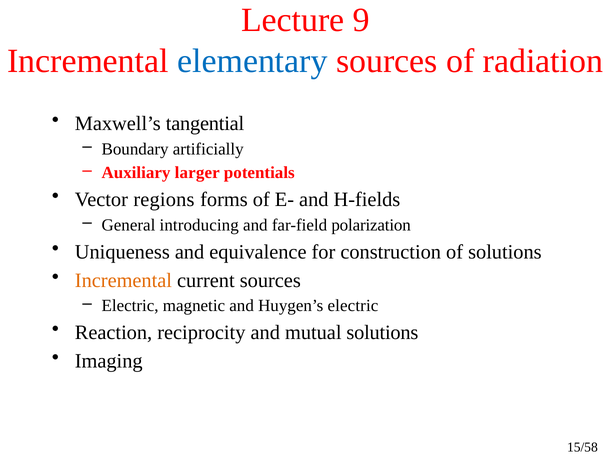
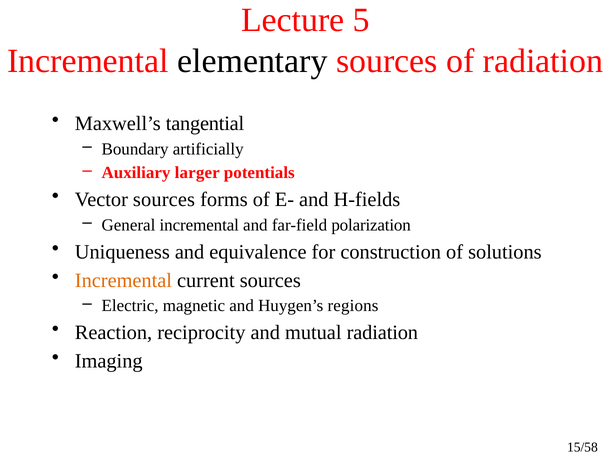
9: 9 -> 5
elementary colour: blue -> black
Vector regions: regions -> sources
General introducing: introducing -> incremental
Huygen’s electric: electric -> regions
mutual solutions: solutions -> radiation
